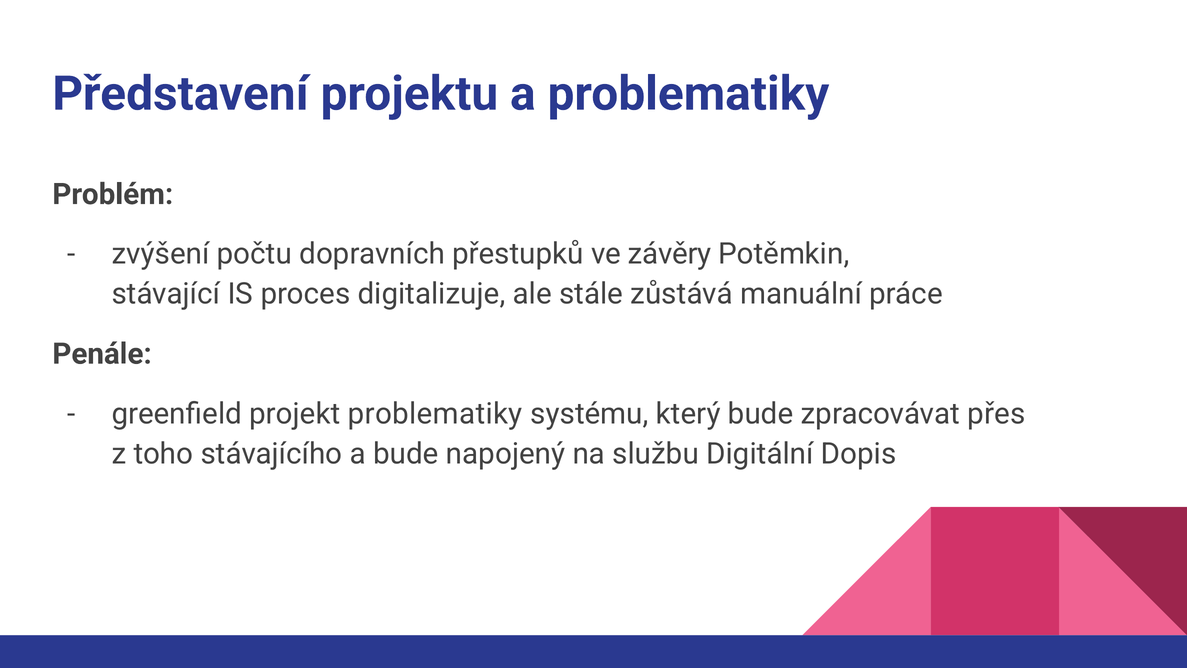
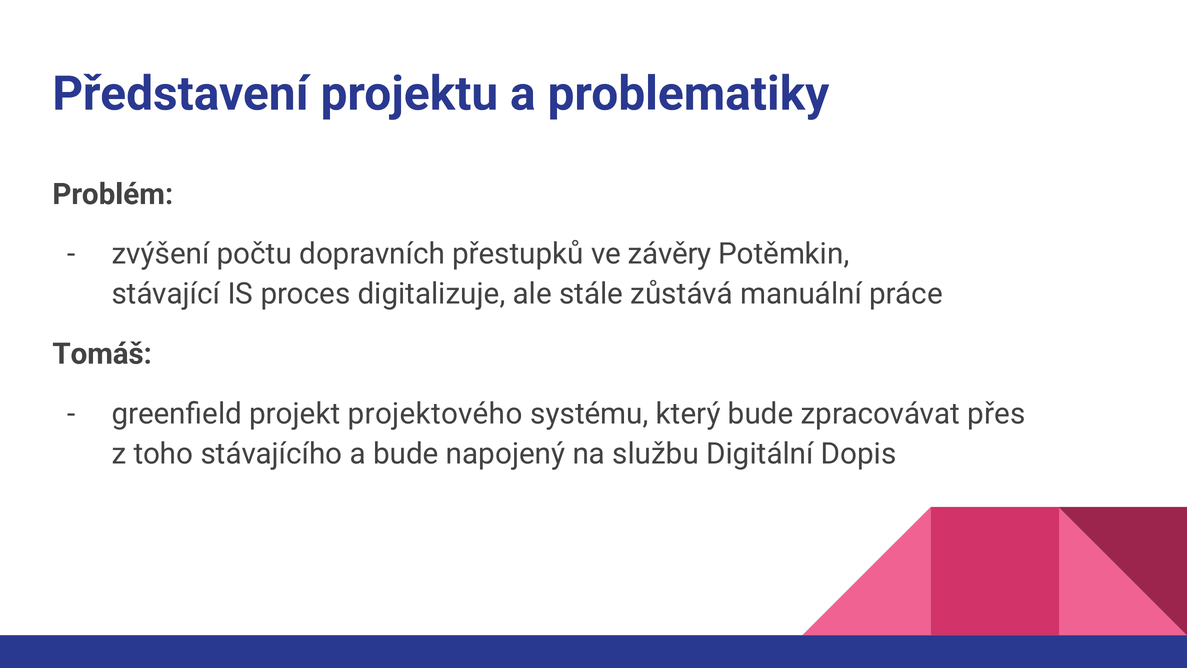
Penále: Penále -> Tomáš
projekt problematiky: problematiky -> projektového
